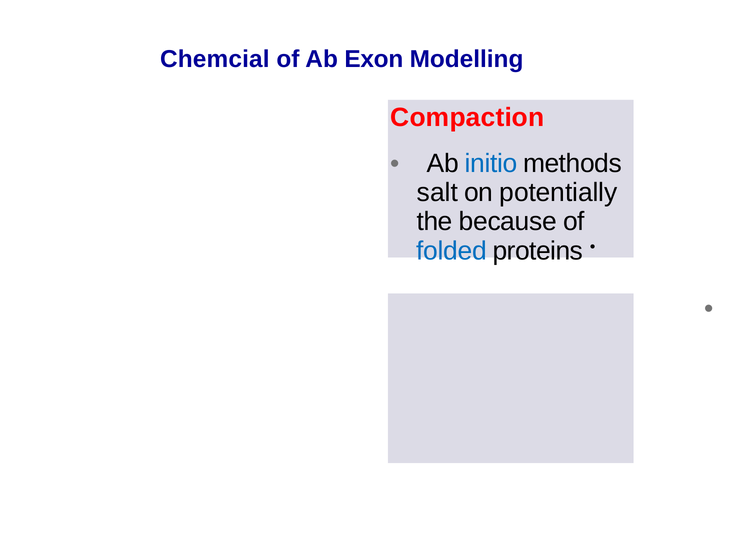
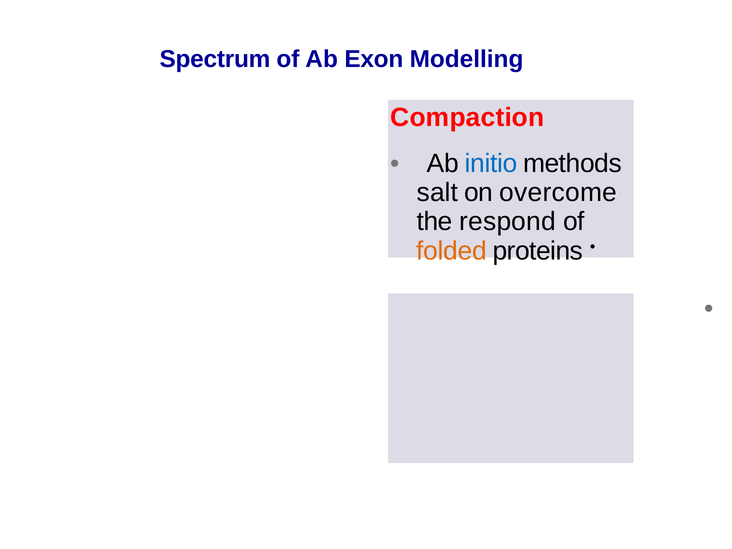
Chemcial: Chemcial -> Spectrum
potentially: potentially -> overcome
because: because -> respond
folded colour: blue -> orange
